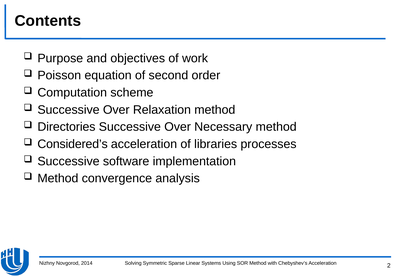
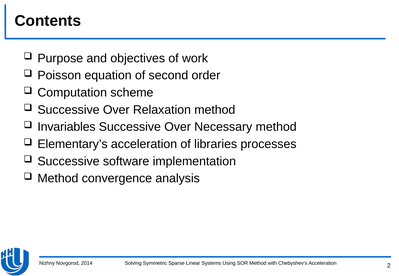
Directories: Directories -> Invariables
Considered’s: Considered’s -> Elementary’s
